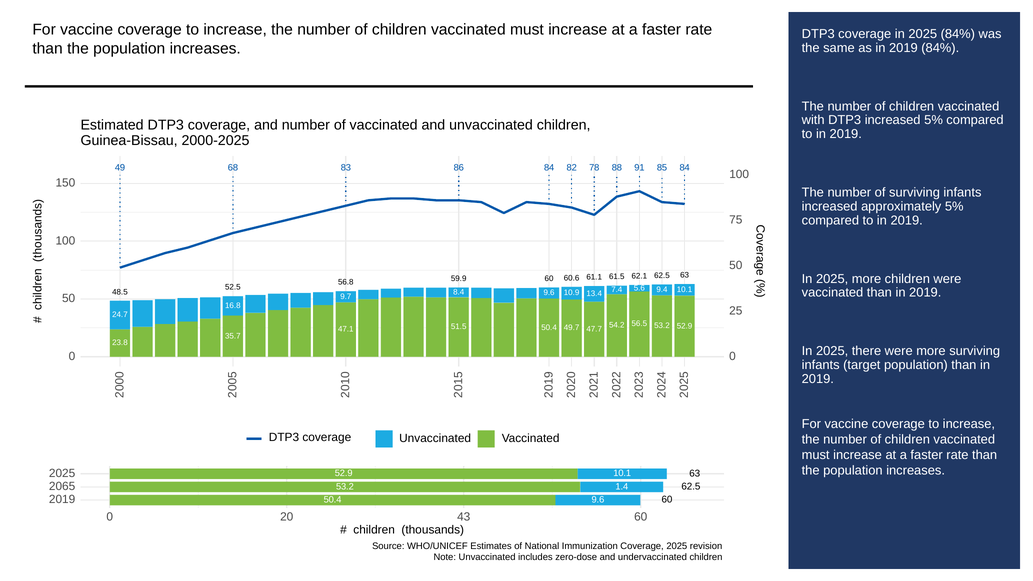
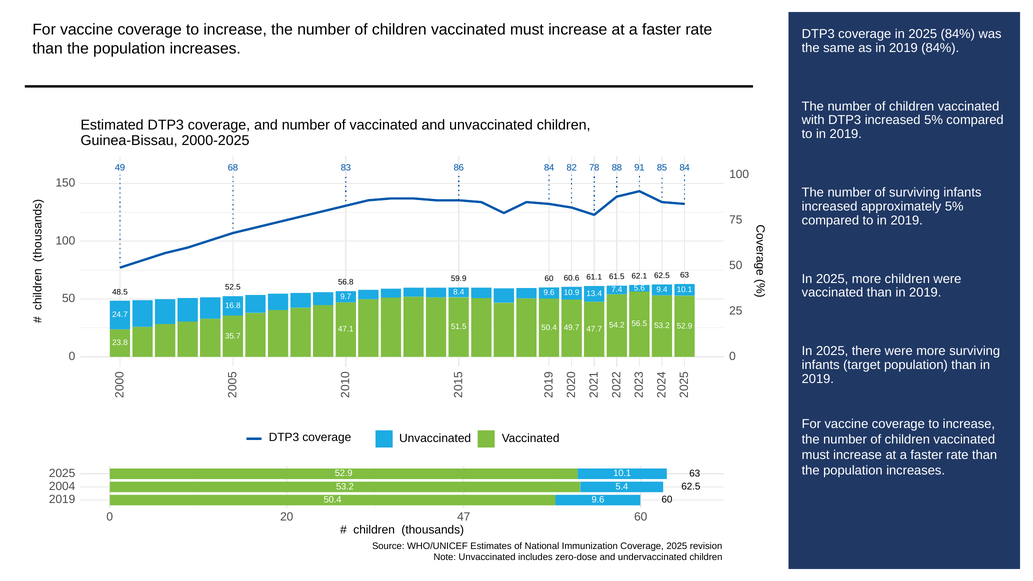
2065: 2065 -> 2004
1.4: 1.4 -> 5.4
43: 43 -> 47
